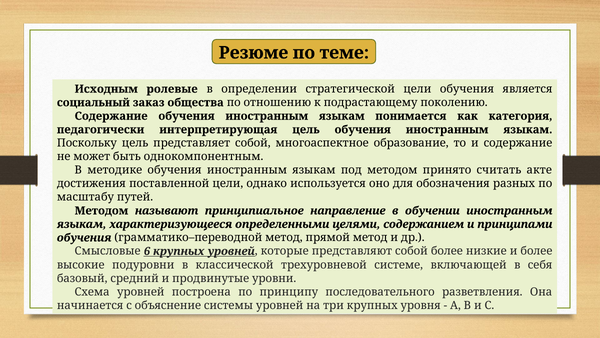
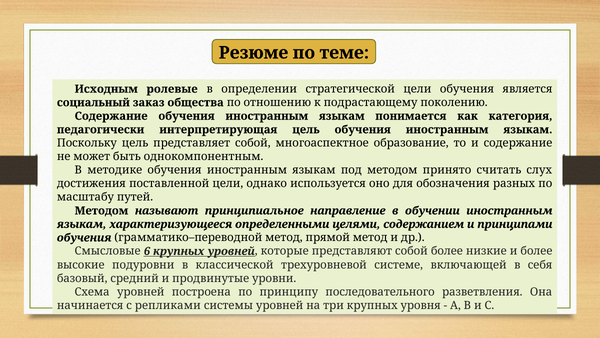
акте: акте -> слух
объяснение: объяснение -> репликами
